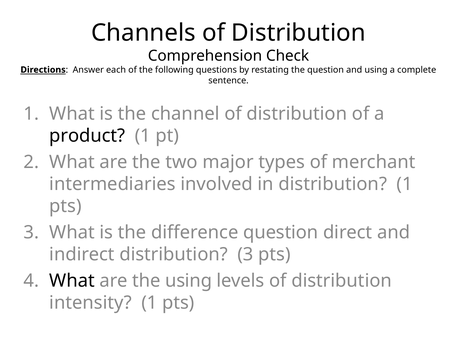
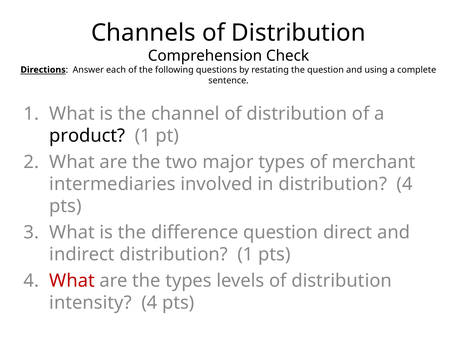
distribution 1: 1 -> 4
distribution 3: 3 -> 1
What at (72, 280) colour: black -> red
the using: using -> types
intensity 1: 1 -> 4
